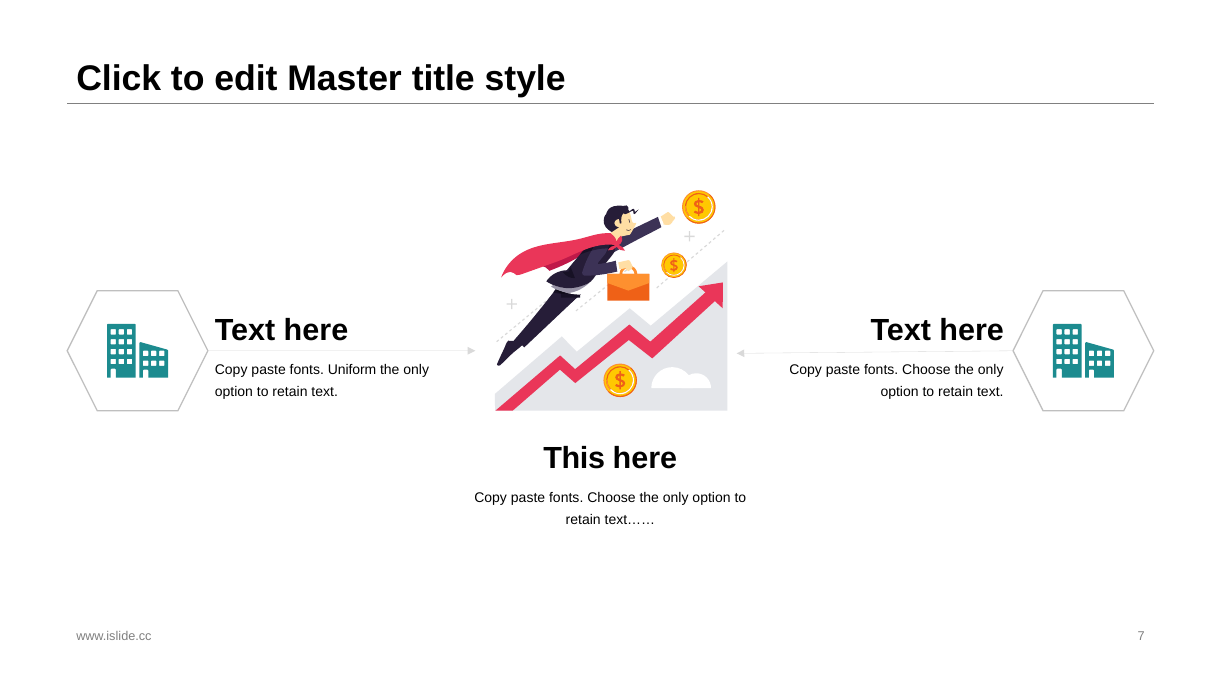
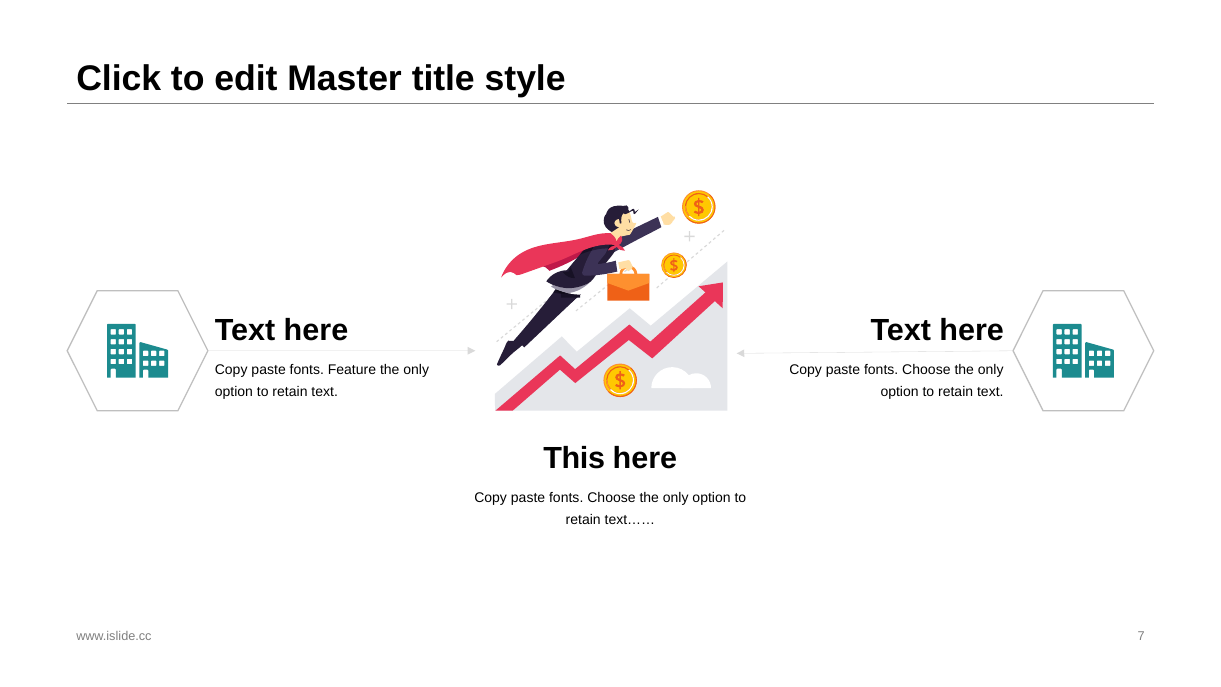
Uniform: Uniform -> Feature
